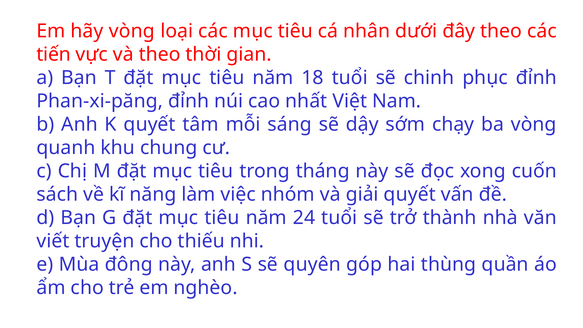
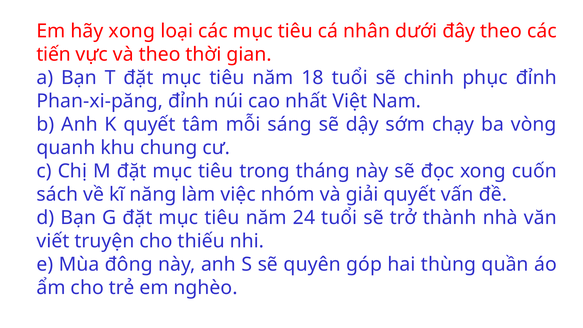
hãy vòng: vòng -> xong
